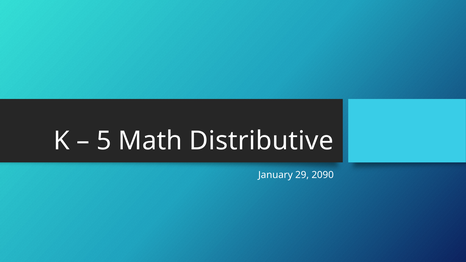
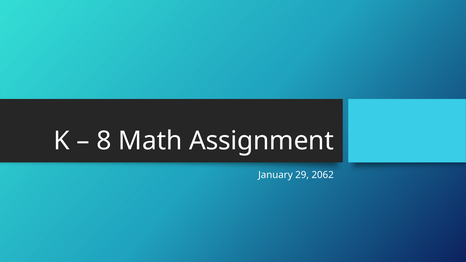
5: 5 -> 8
Distributive: Distributive -> Assignment
2090: 2090 -> 2062
